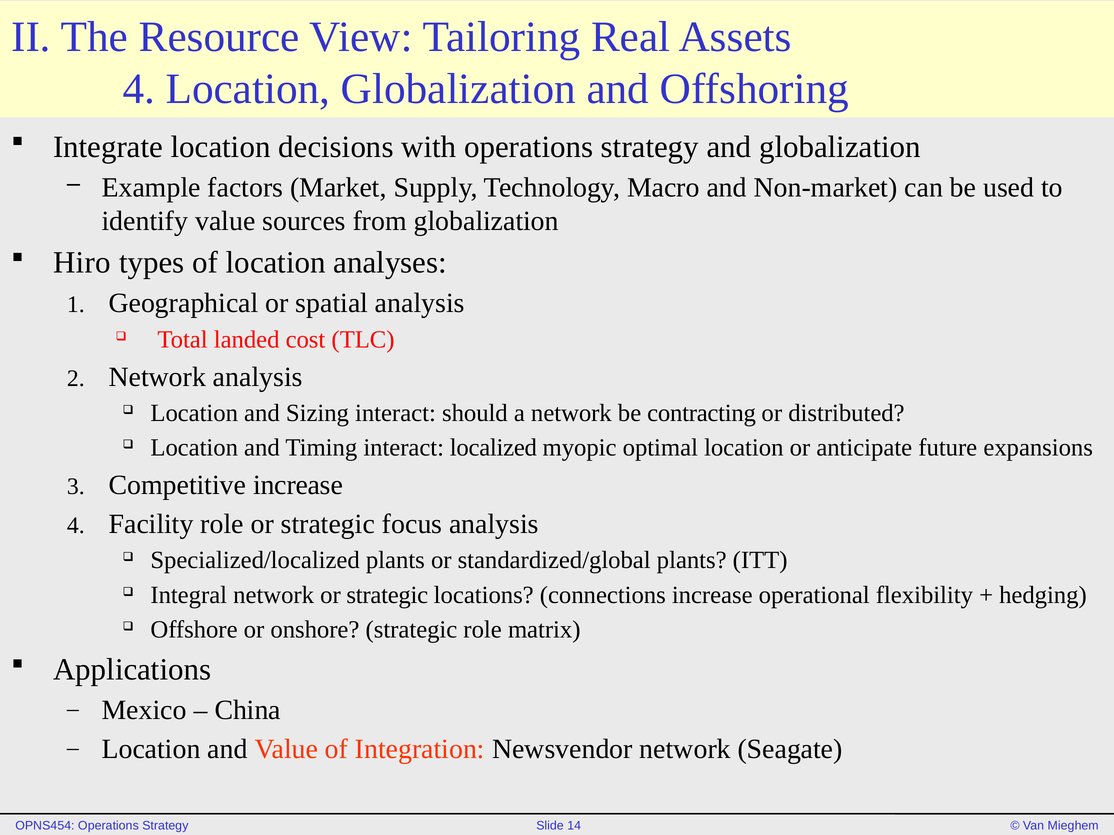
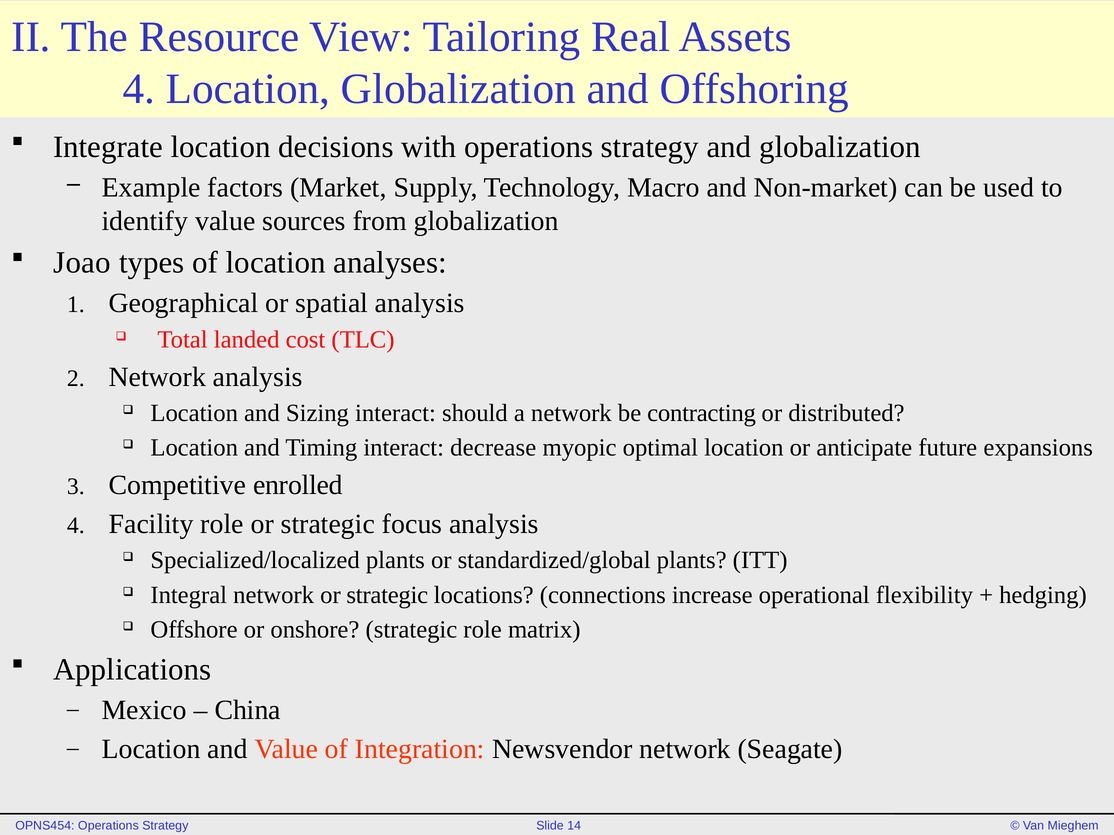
Hiro: Hiro -> Joao
localized: localized -> decrease
Competitive increase: increase -> enrolled
